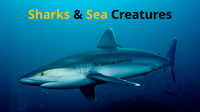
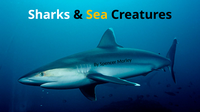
Sharks colour: yellow -> white
